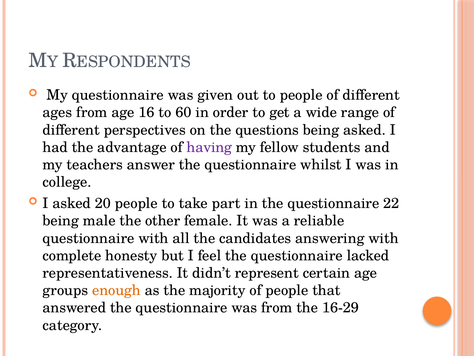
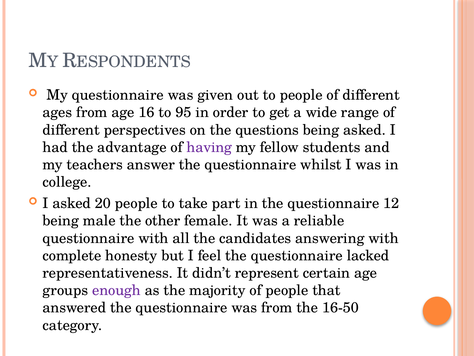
60: 60 -> 95
22: 22 -> 12
enough colour: orange -> purple
16-29: 16-29 -> 16-50
